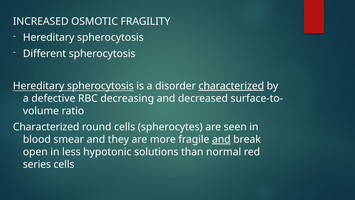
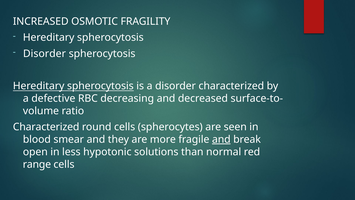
Different at (45, 54): Different -> Disorder
characterized at (231, 86) underline: present -> none
series: series -> range
